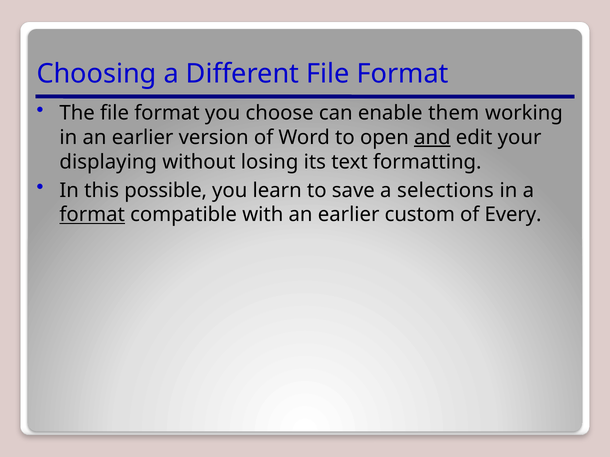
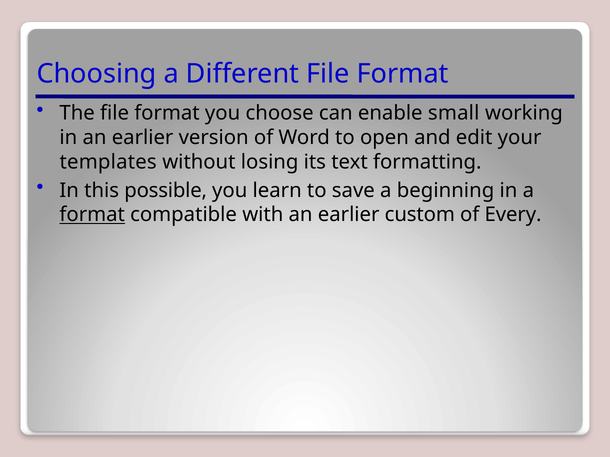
them: them -> small
and underline: present -> none
displaying: displaying -> templates
selections: selections -> beginning
